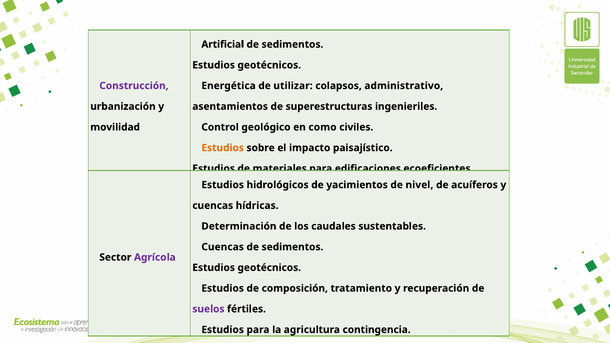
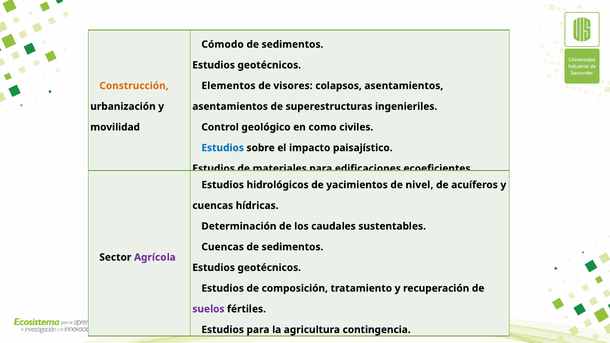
Artificial: Artificial -> Cómodo
Construcción colour: purple -> orange
Energética: Energética -> Elementos
utilizar: utilizar -> visores
colapsos administrativo: administrativo -> asentamientos
Estudios at (223, 148) colour: orange -> blue
